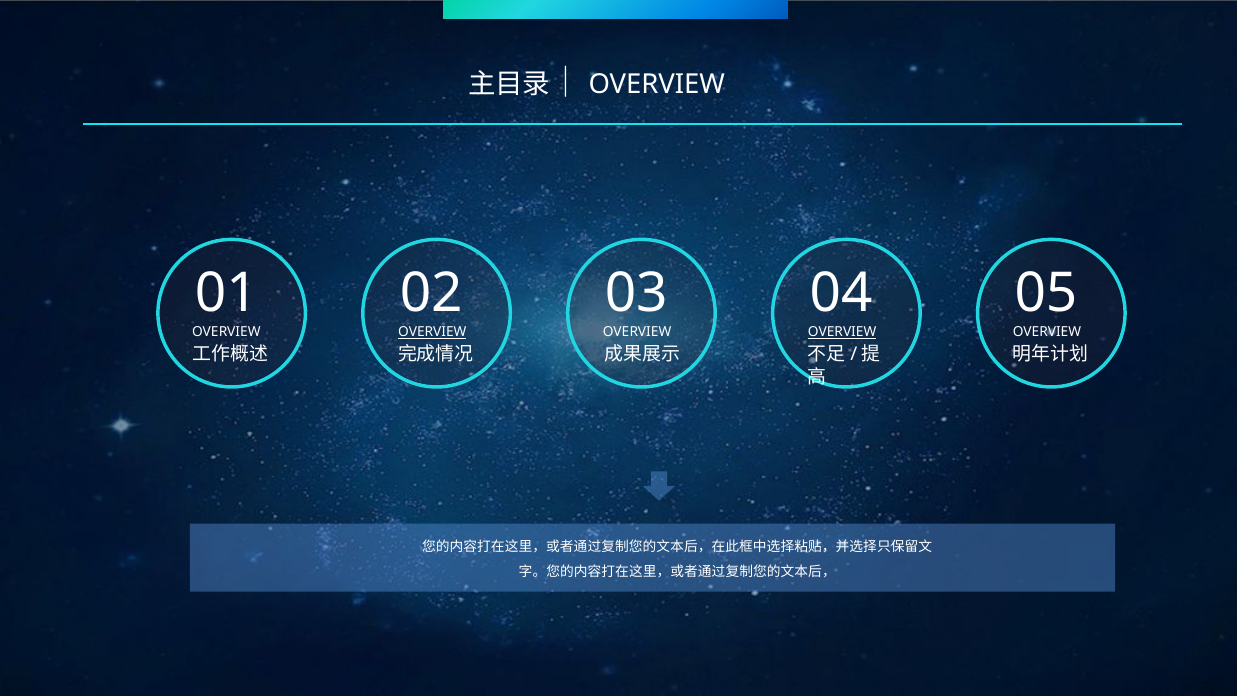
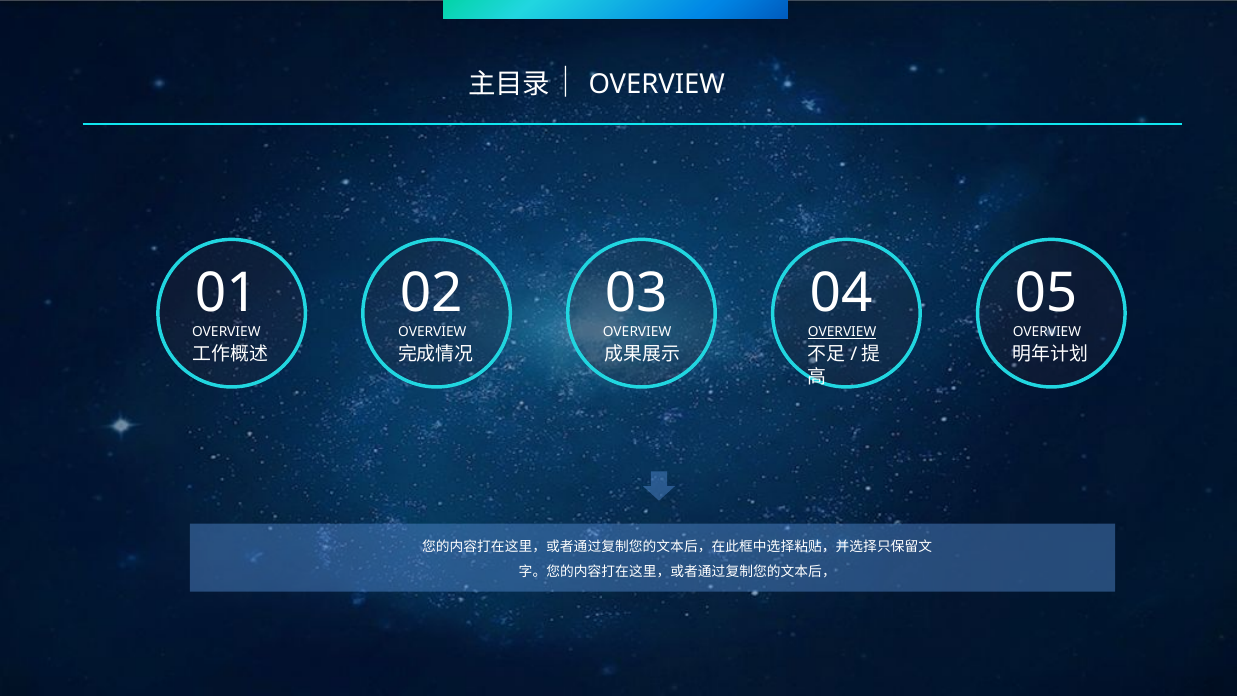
OVERVIEW at (432, 332) underline: present -> none
